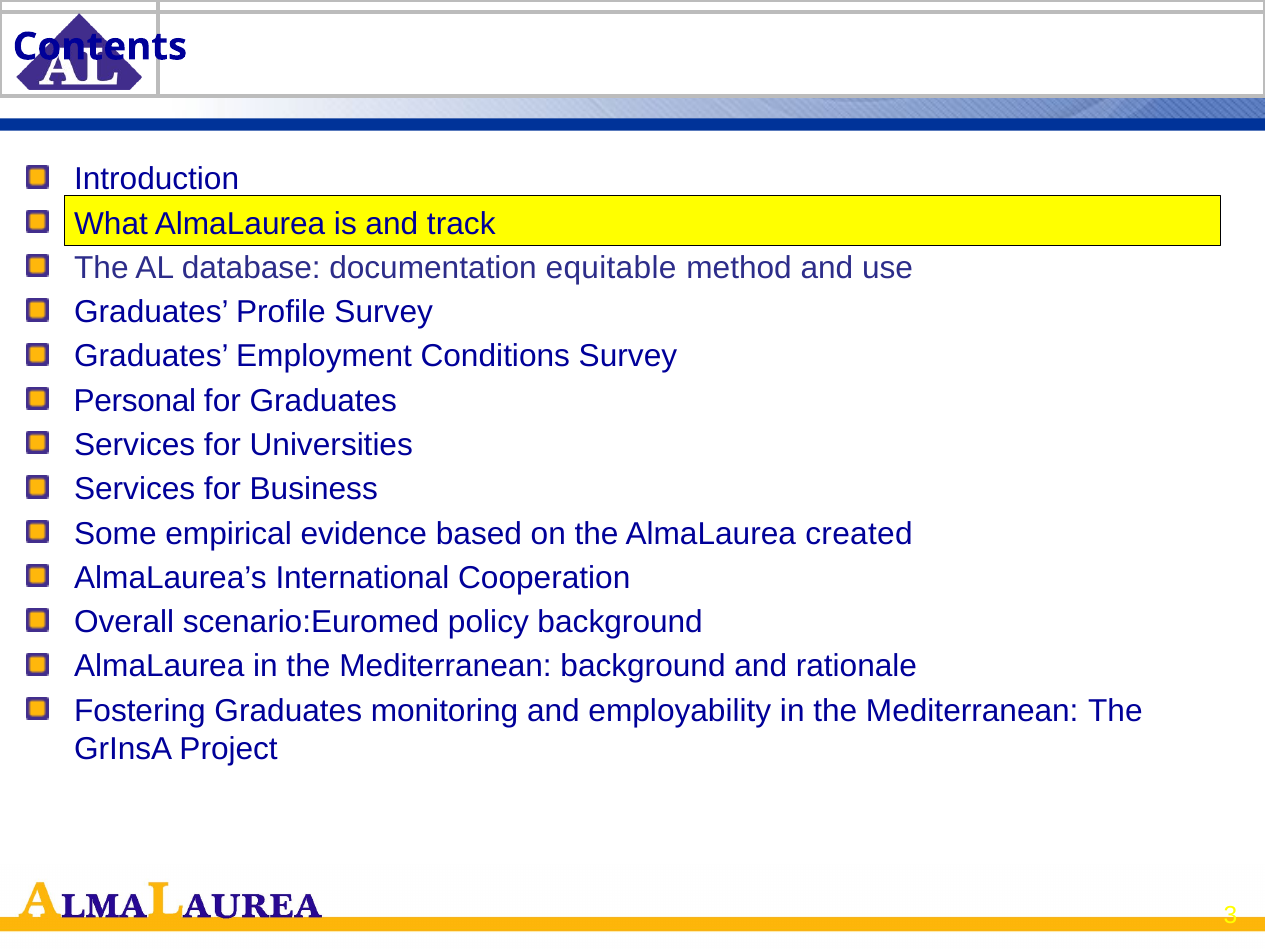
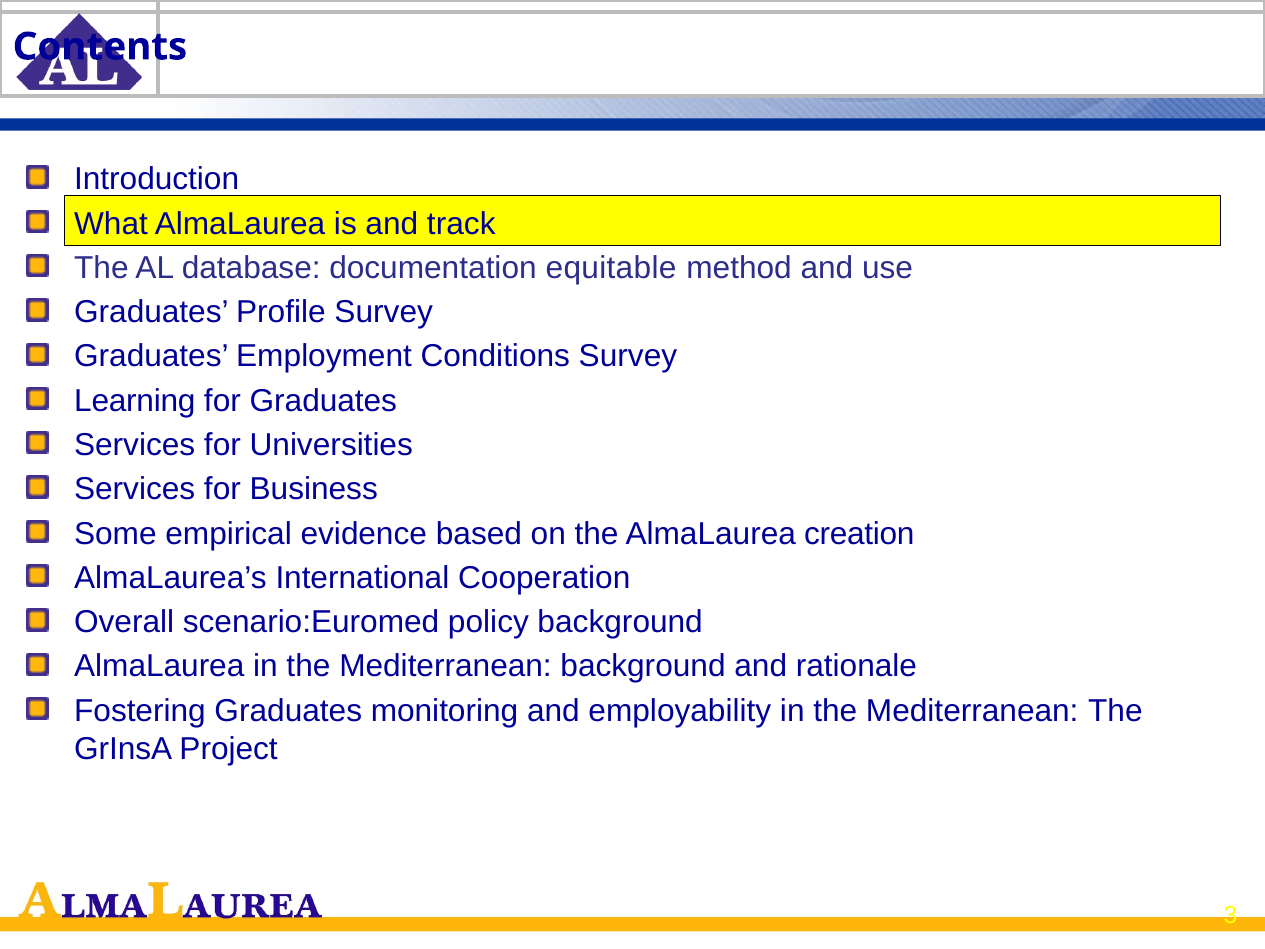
Personal: Personal -> Learning
created: created -> creation
